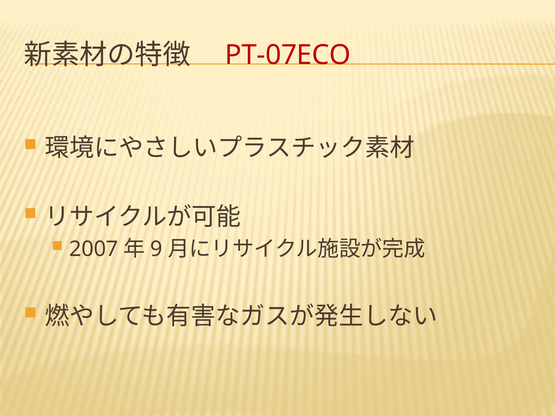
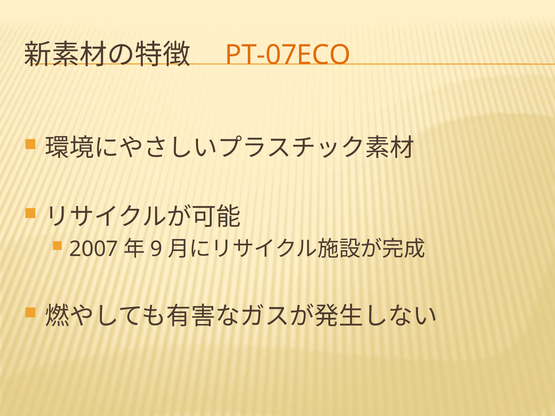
PT-07ECO colour: red -> orange
